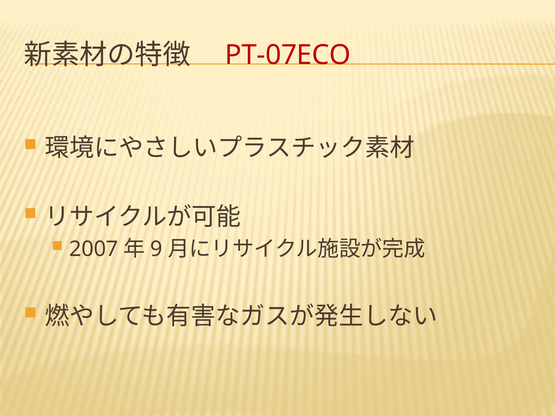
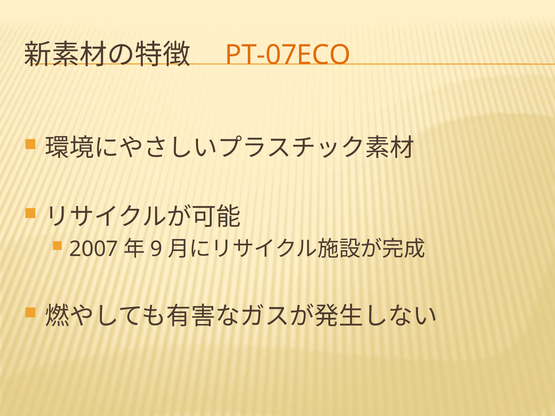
PT-07ECO colour: red -> orange
